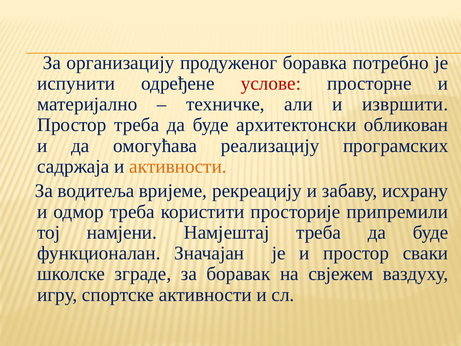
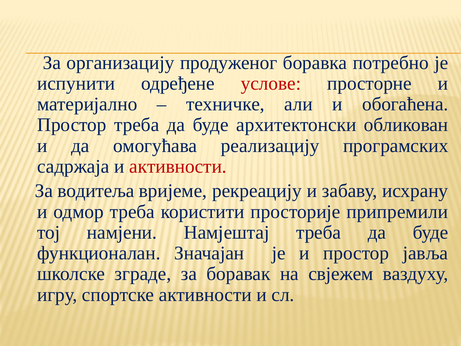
извршити: извршити -> обогаћена
активности at (178, 166) colour: orange -> red
сваки: сваки -> јавља
